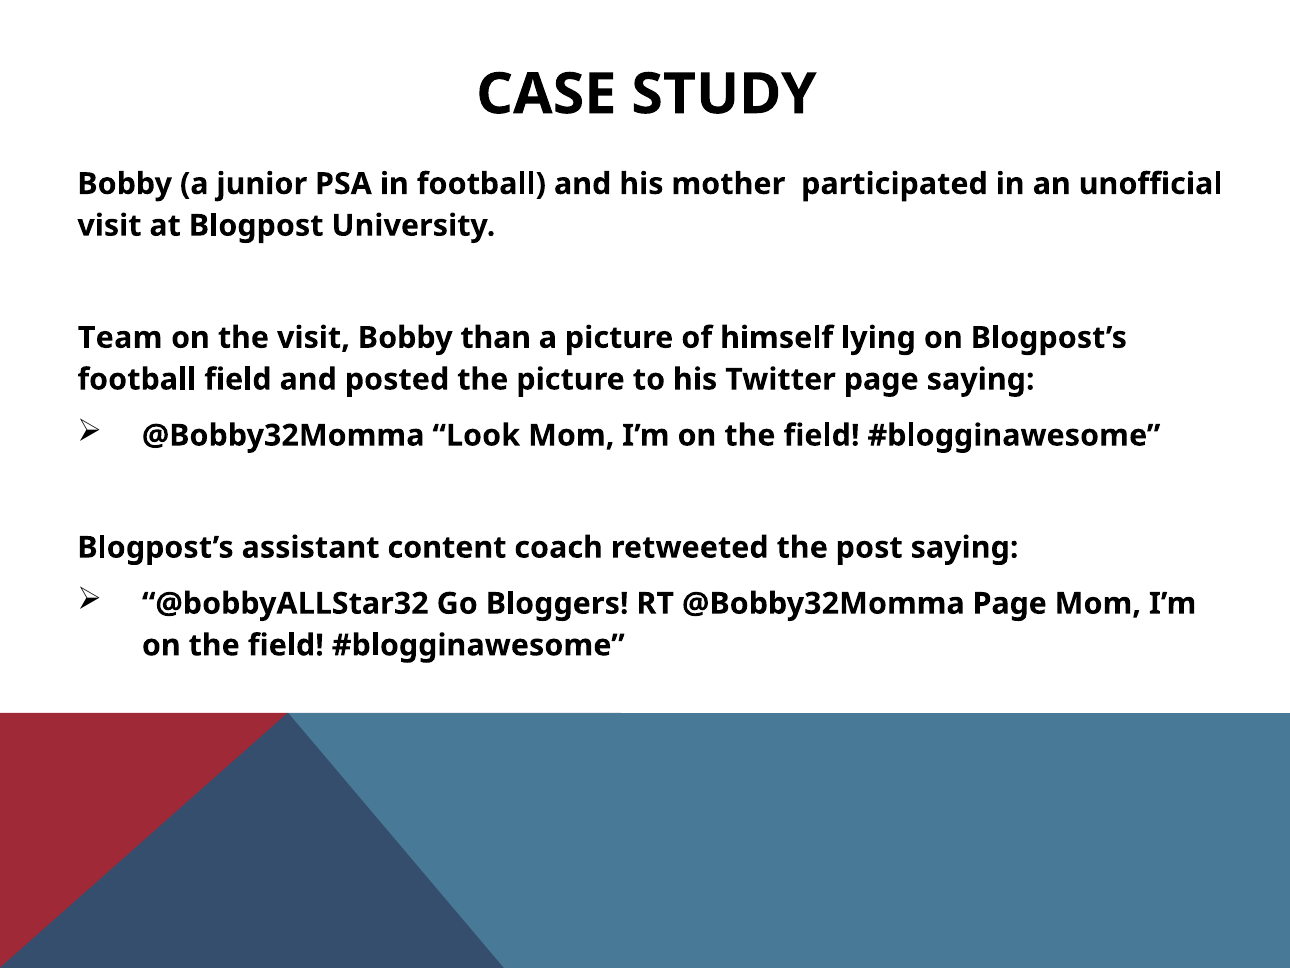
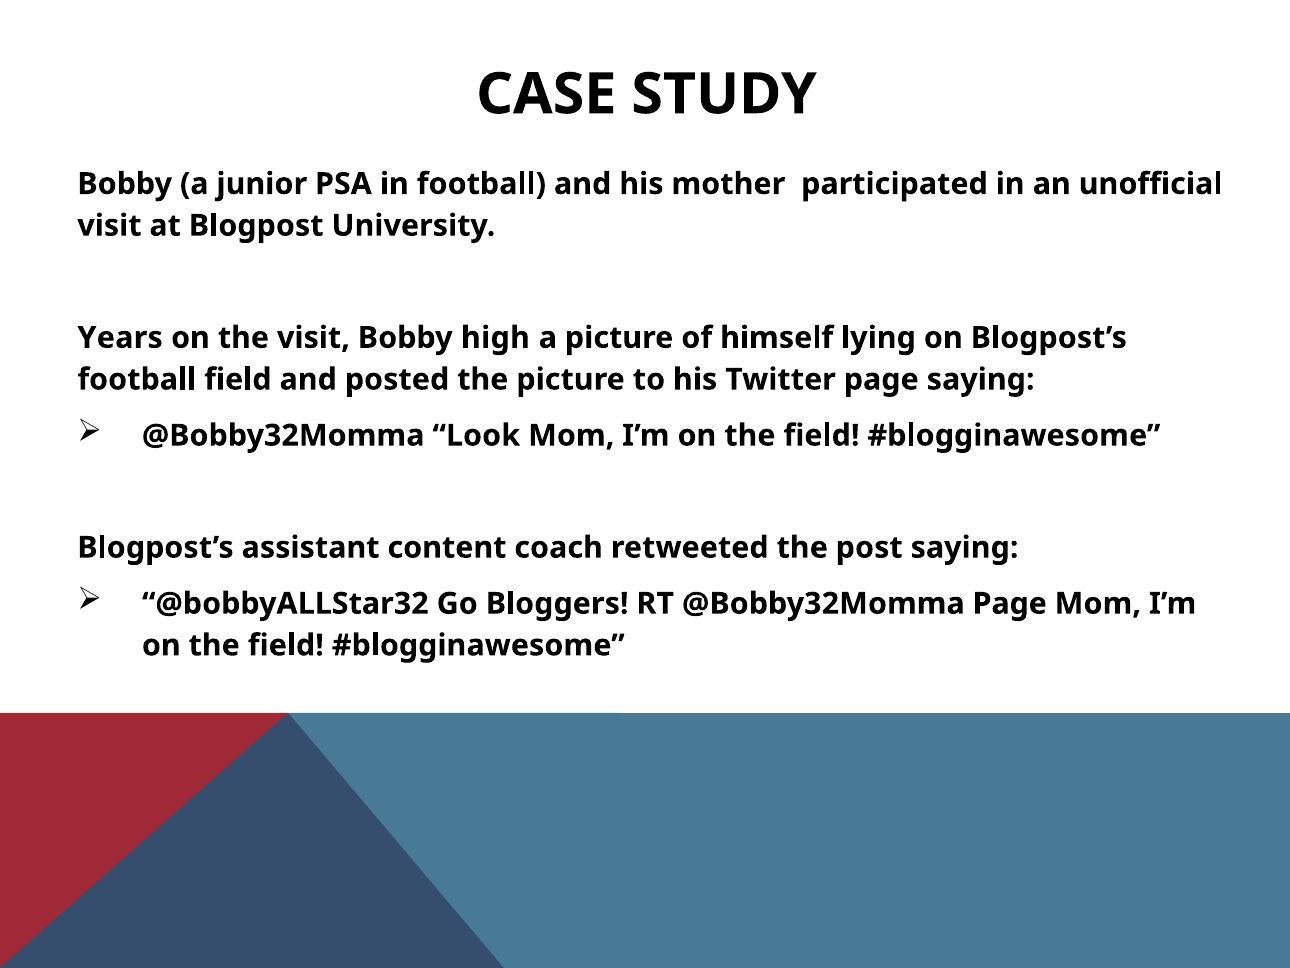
Team: Team -> Years
than: than -> high
